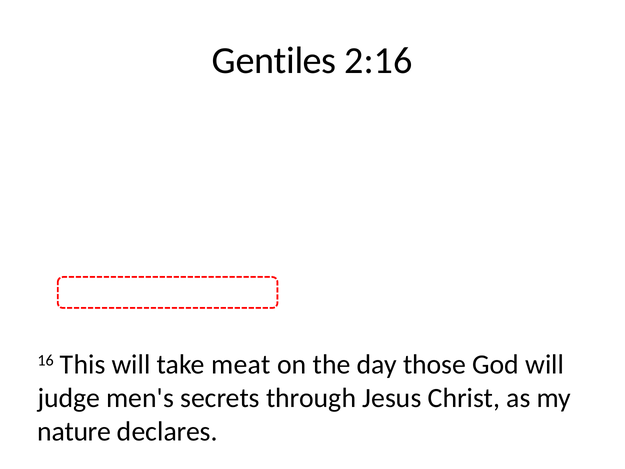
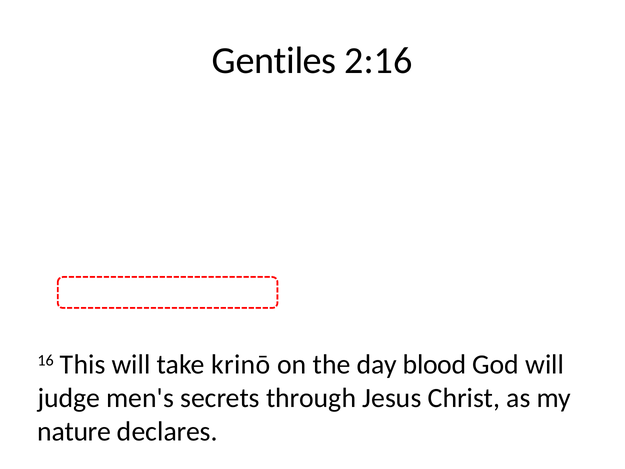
meat: meat -> krinō
those: those -> blood
